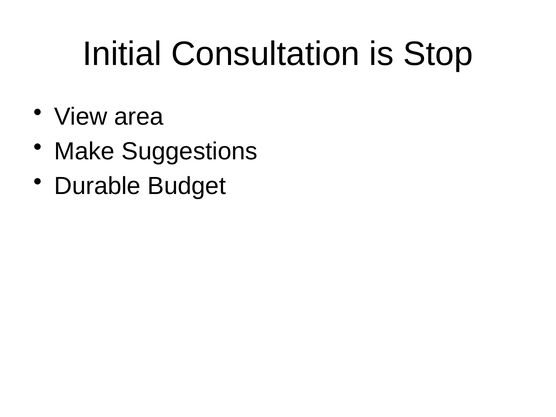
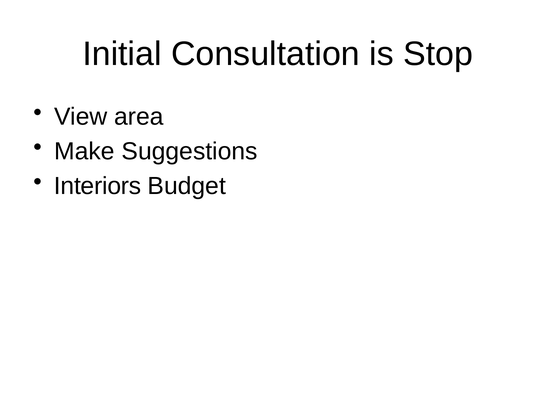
Durable: Durable -> Interiors
